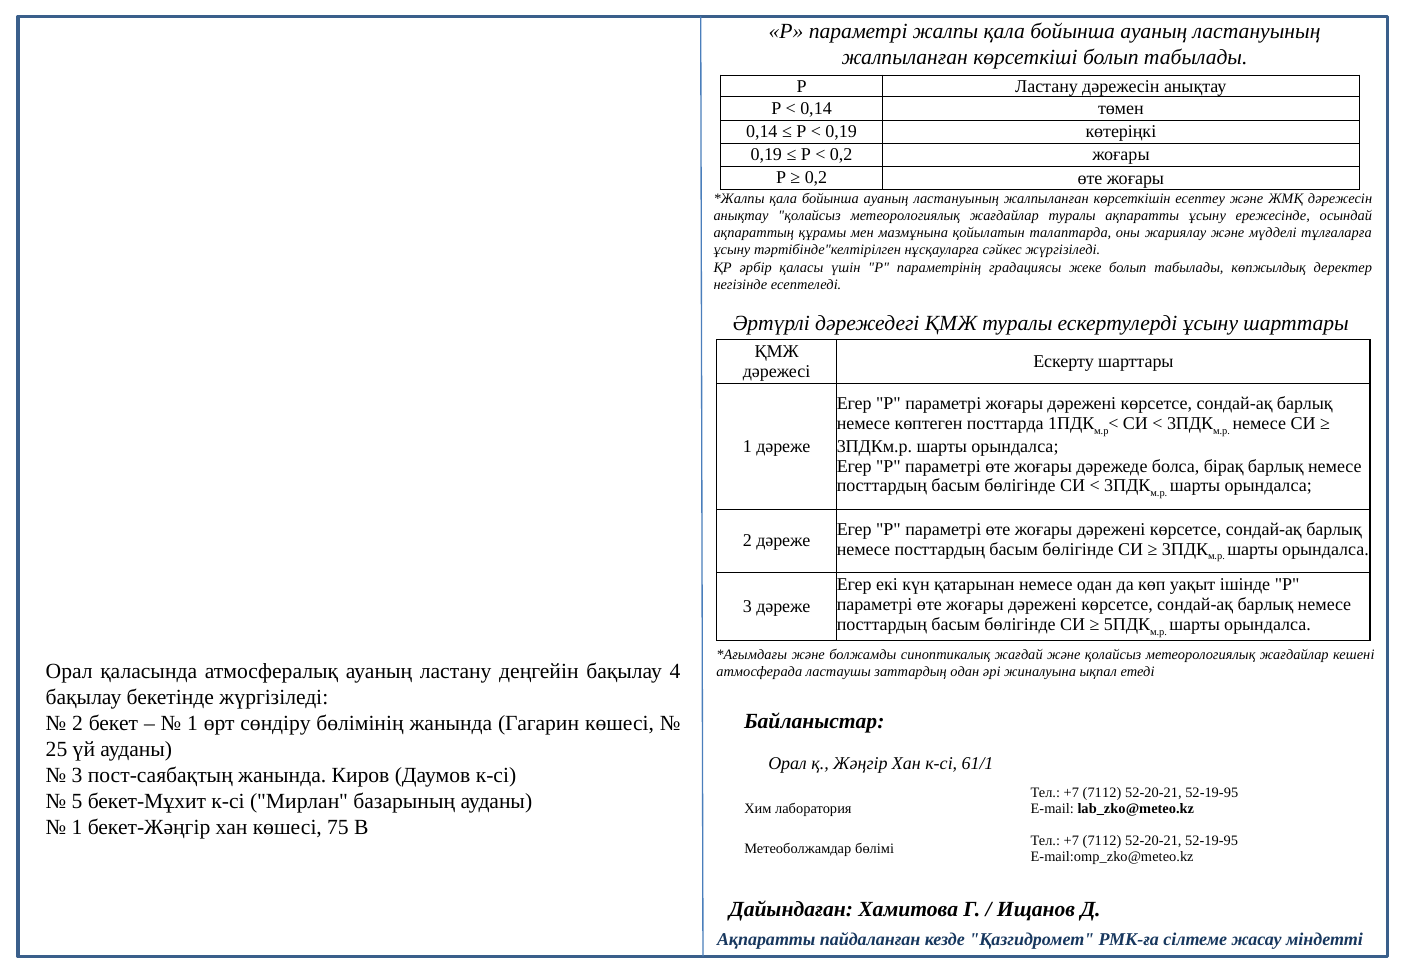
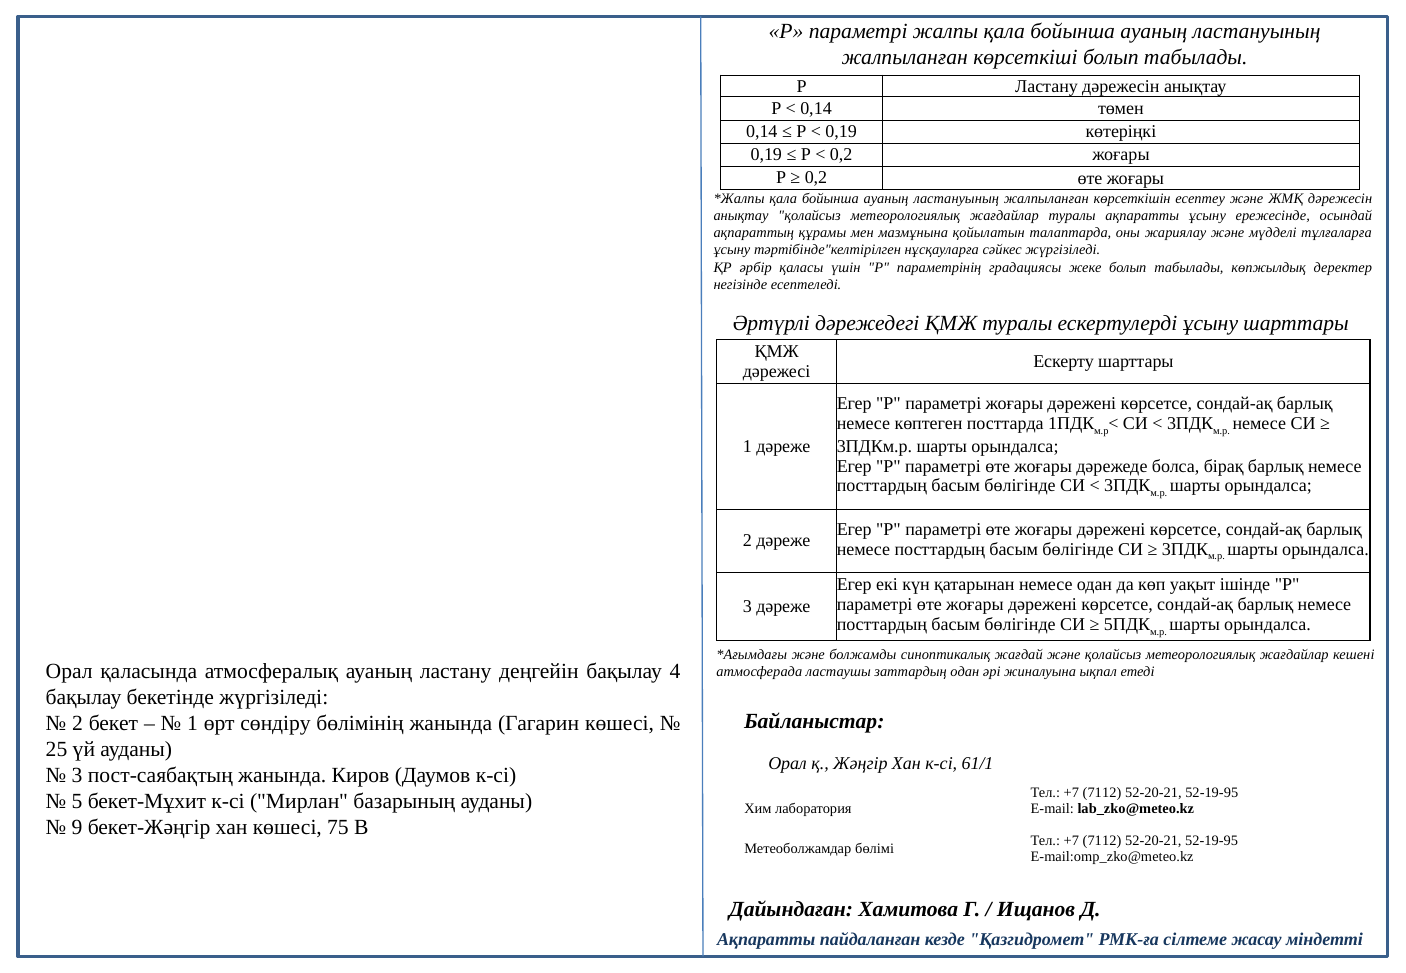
1 at (77, 828): 1 -> 9
